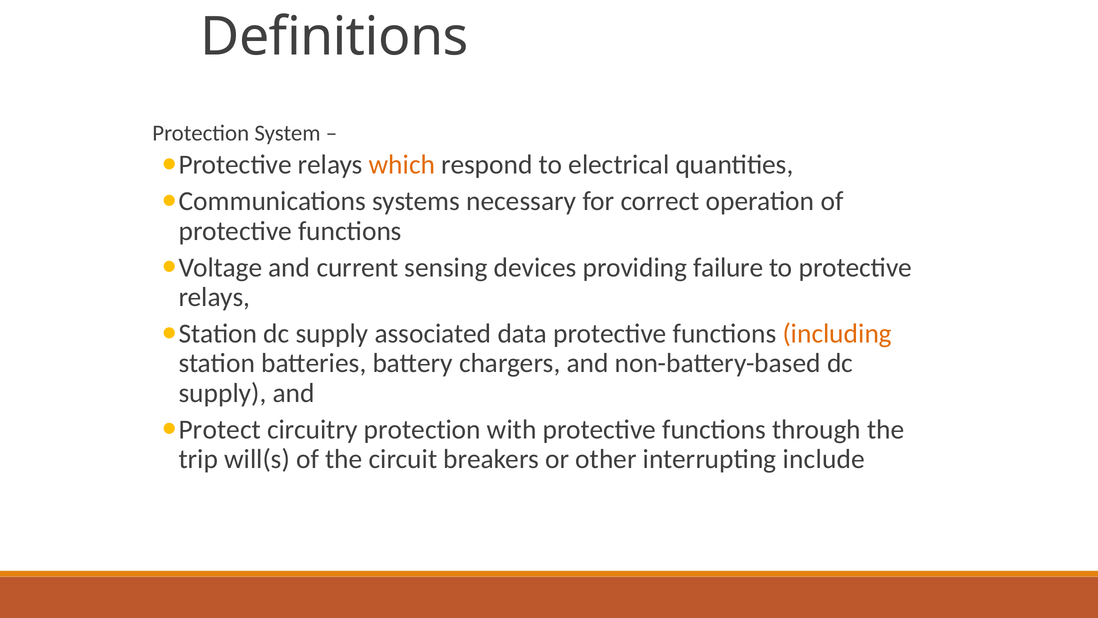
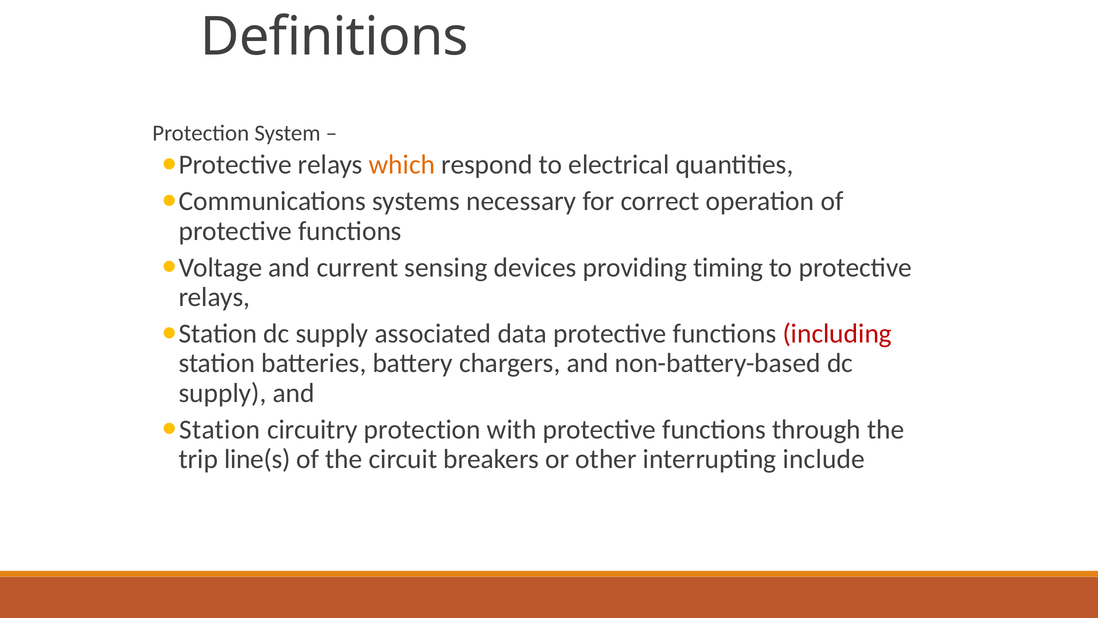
failure: failure -> timing
including colour: orange -> red
Protect at (220, 429): Protect -> Station
will(s: will(s -> line(s
